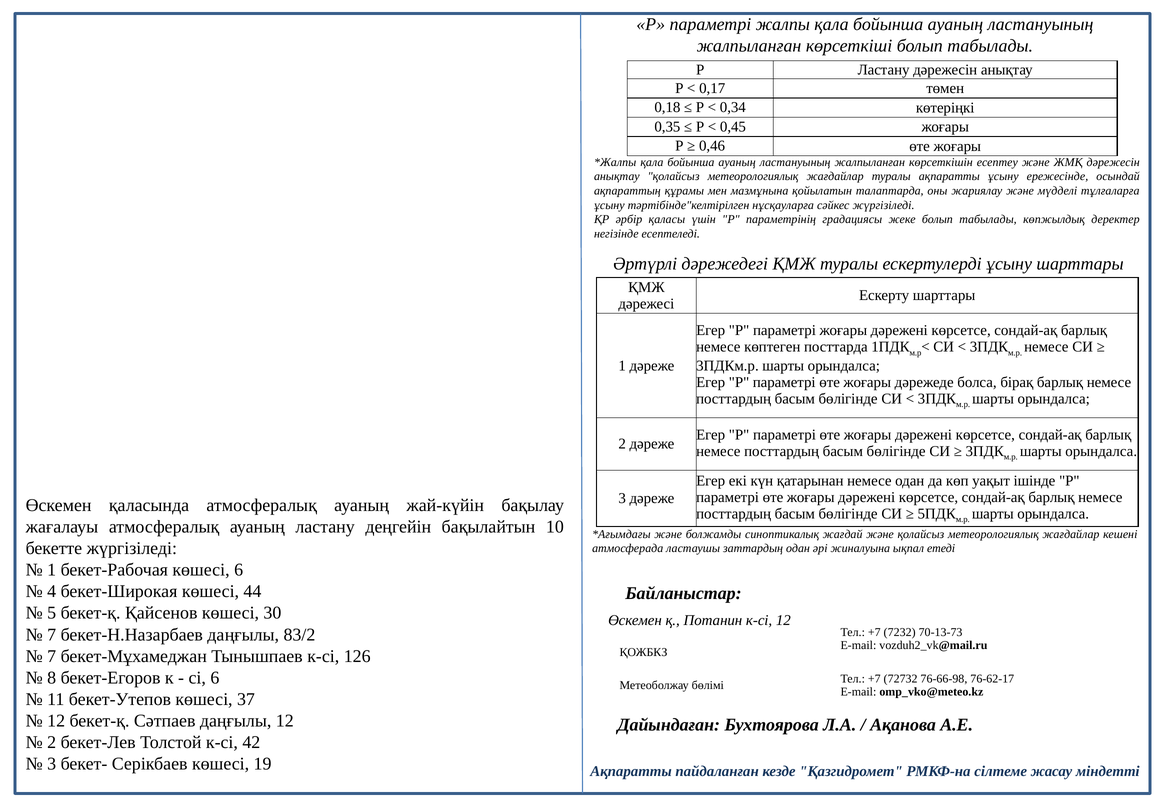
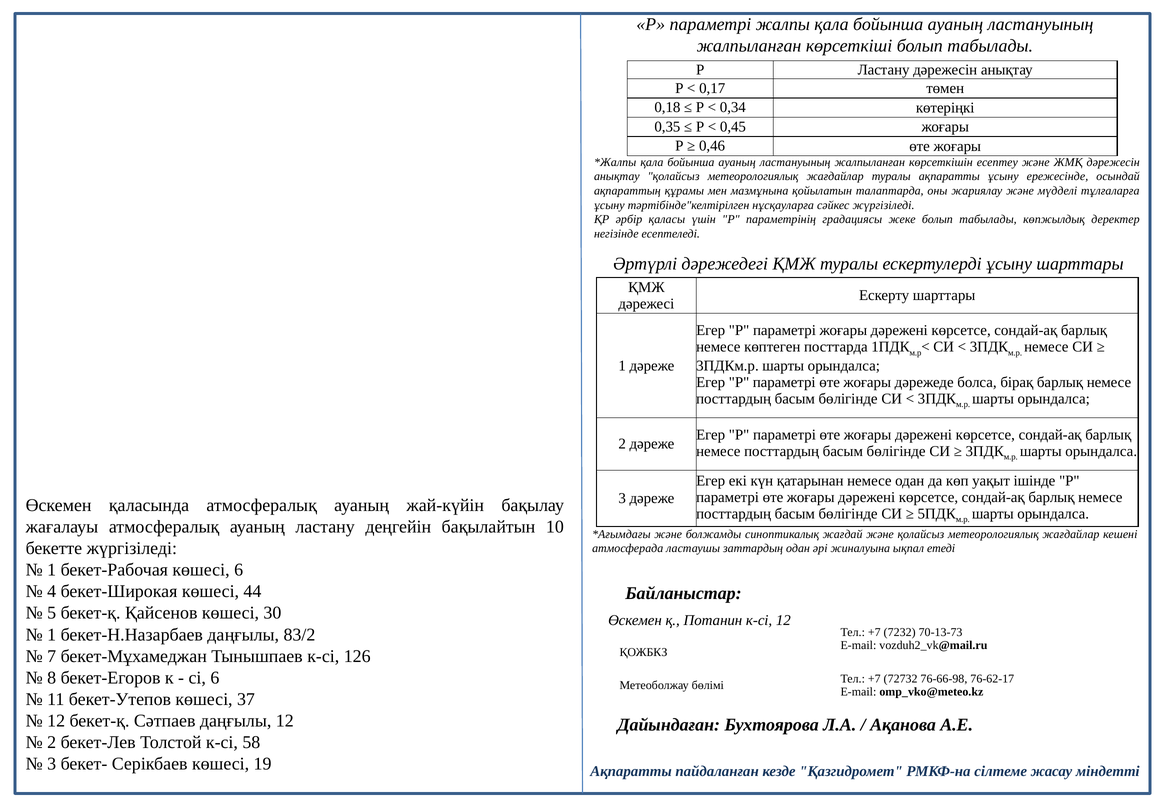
7 at (52, 634): 7 -> 1
42: 42 -> 58
